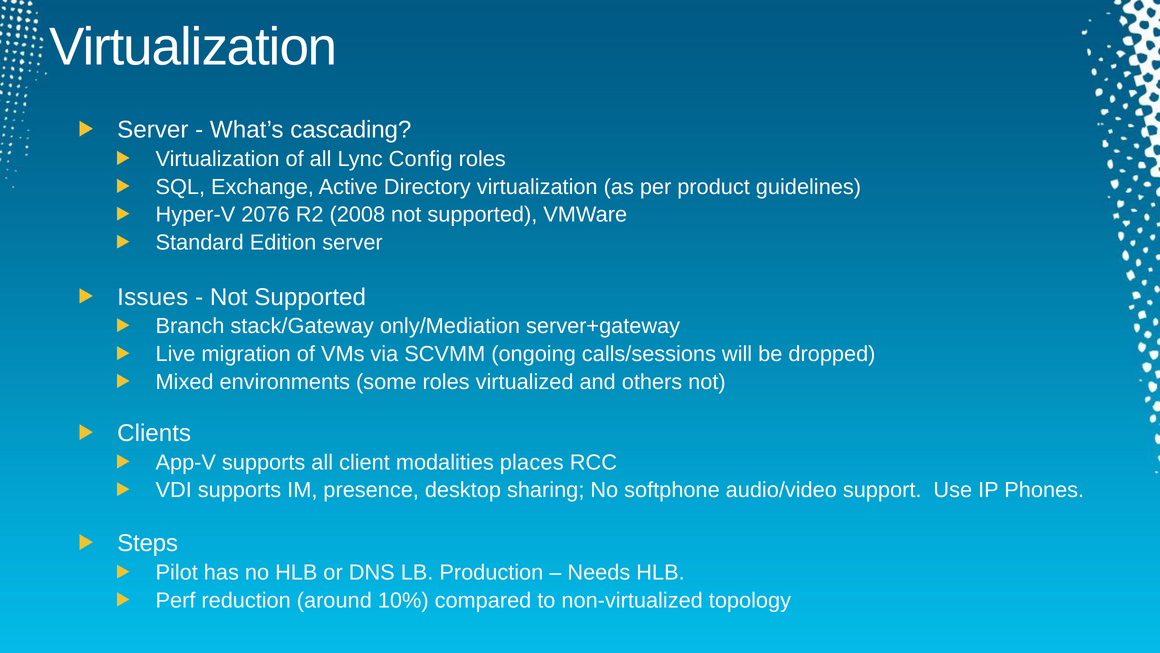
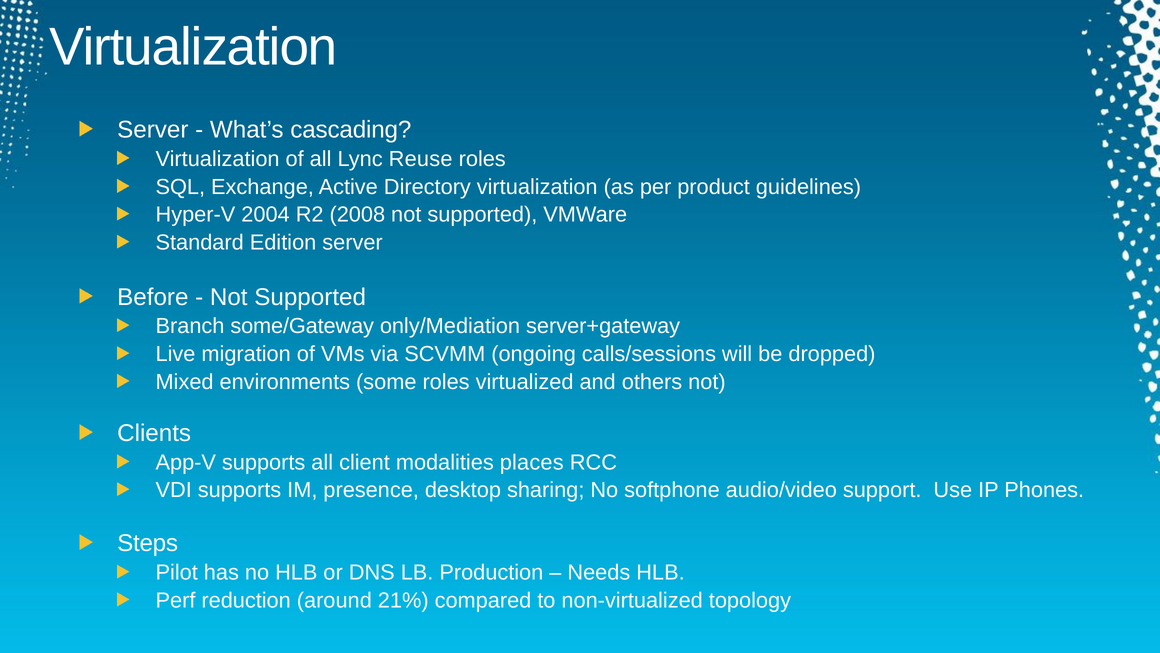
Config: Config -> Reuse
2076: 2076 -> 2004
Issues: Issues -> Before
stack/Gateway: stack/Gateway -> some/Gateway
10%: 10% -> 21%
